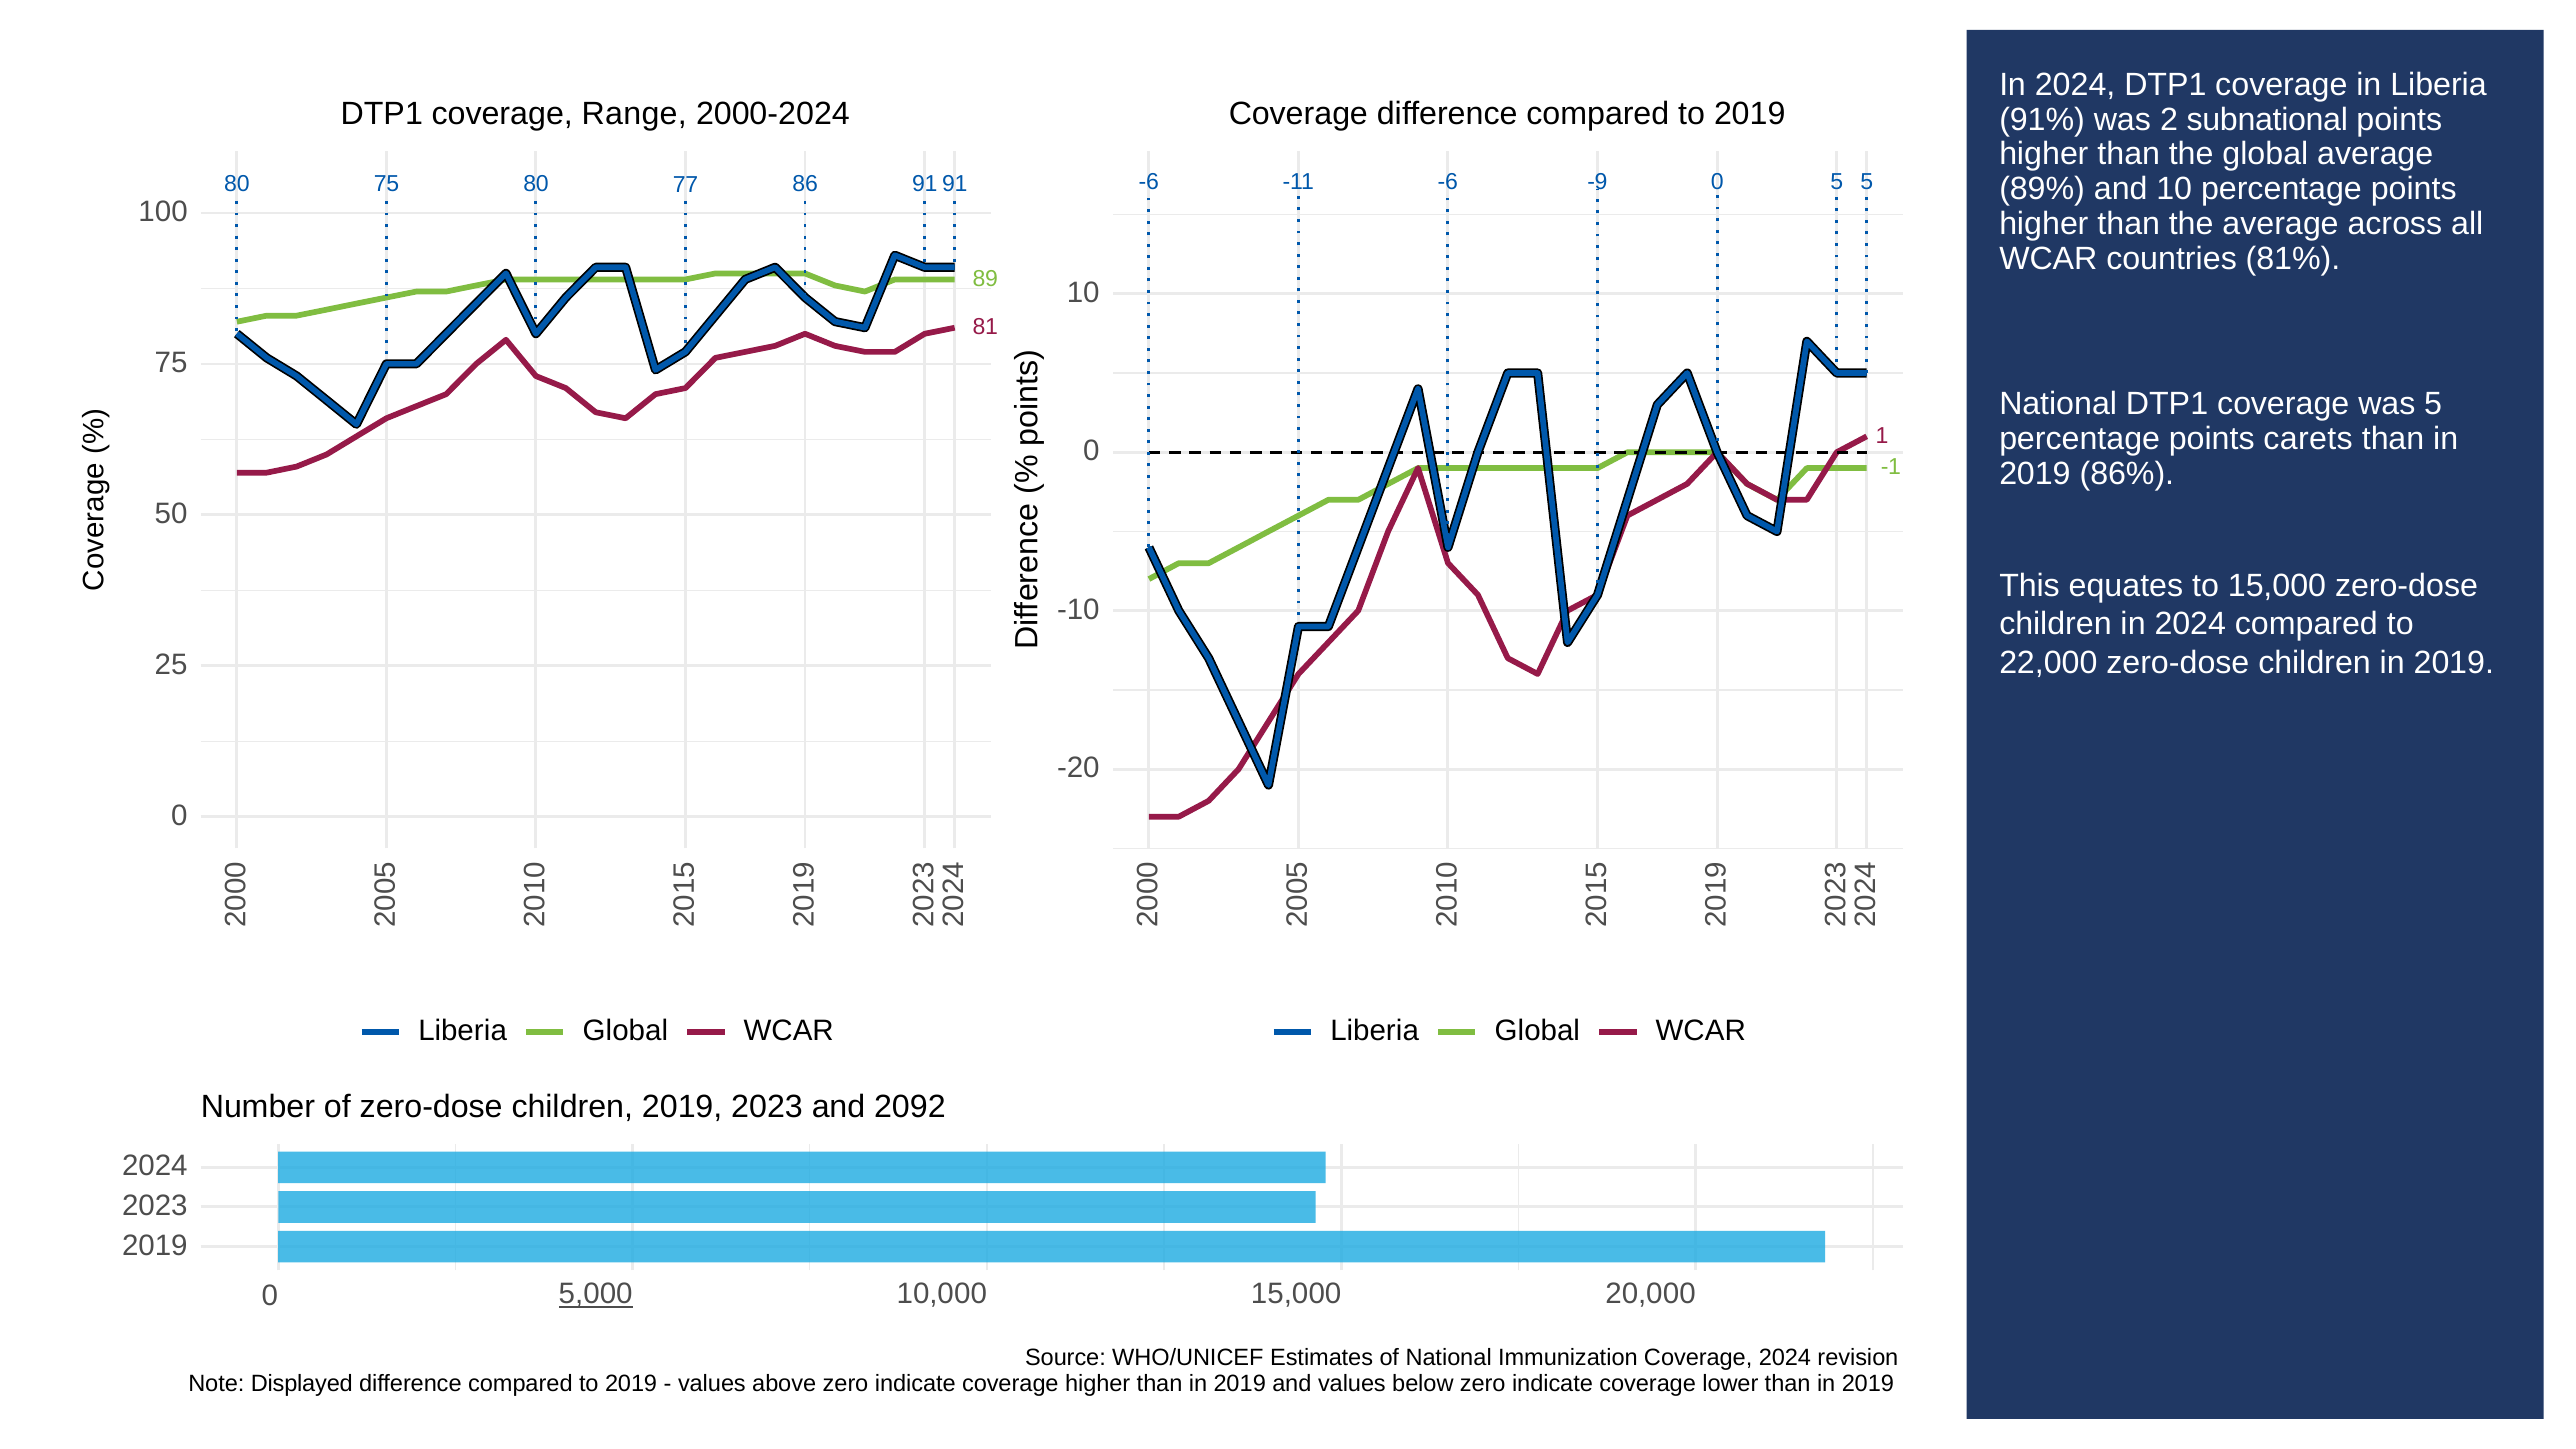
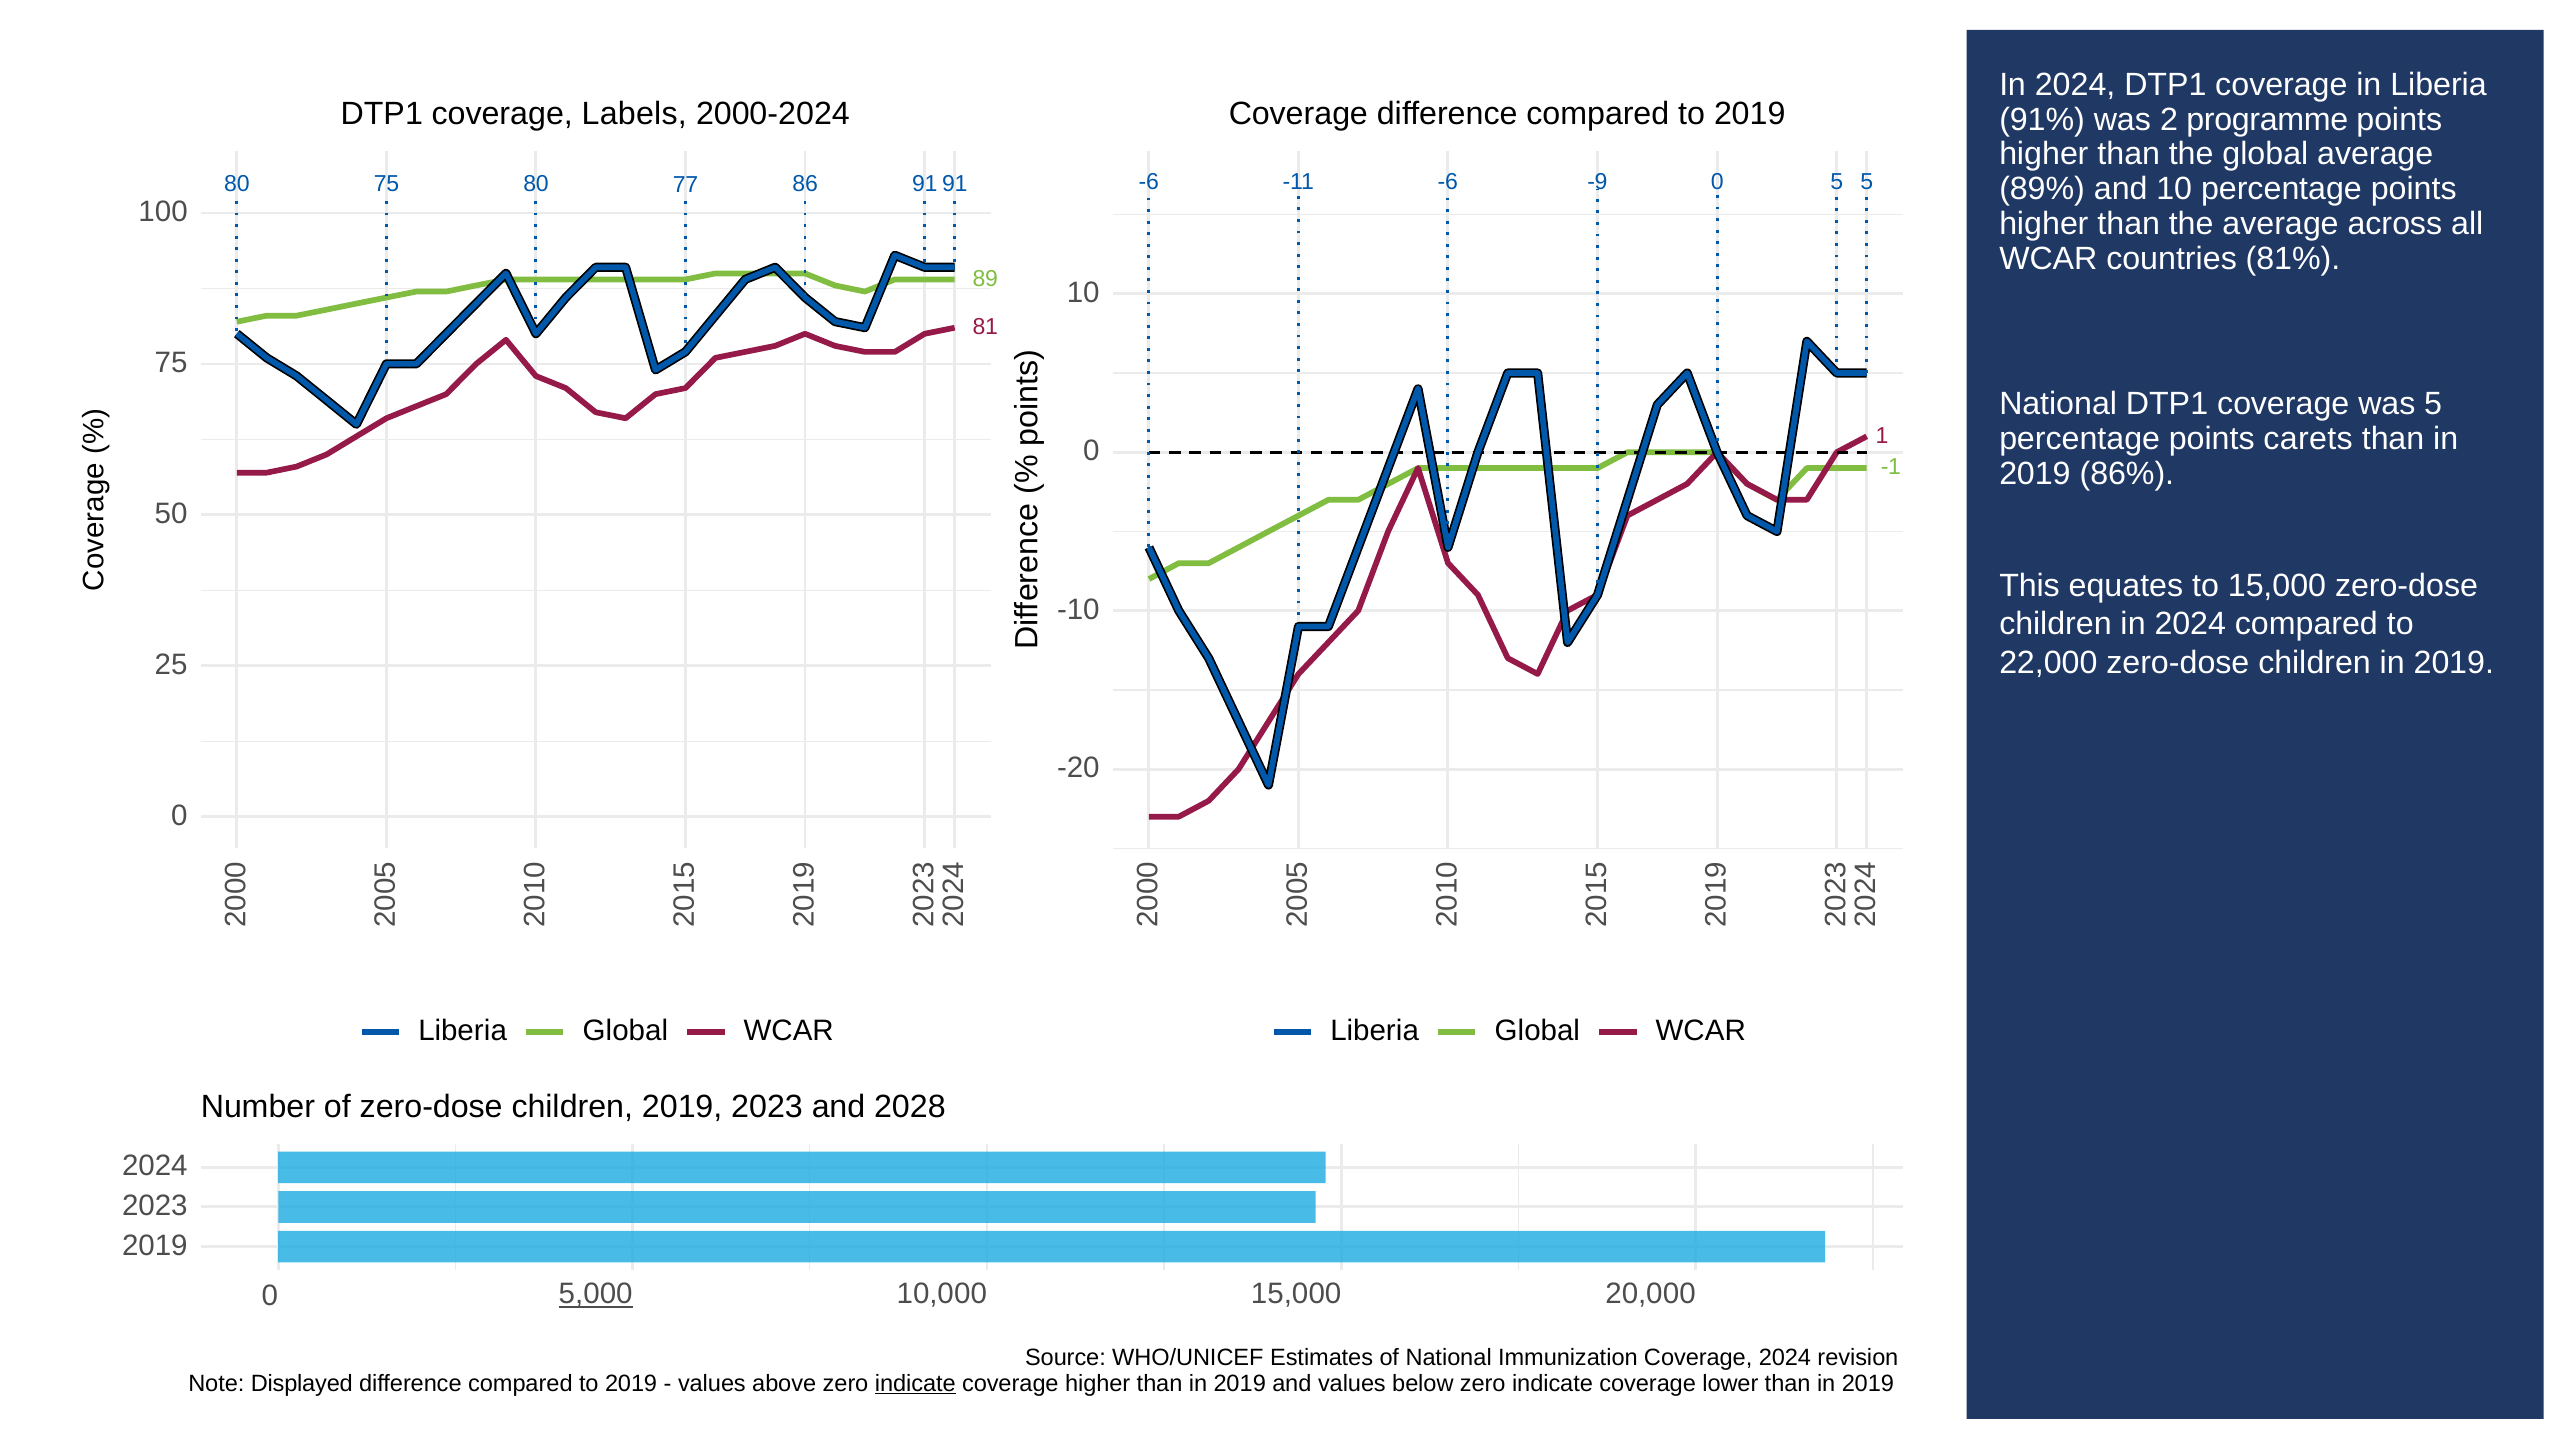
Range: Range -> Labels
subnational: subnational -> programme
2092: 2092 -> 2028
indicate at (915, 1383) underline: none -> present
